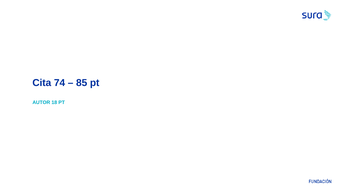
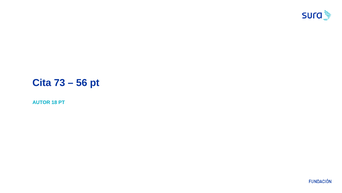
74: 74 -> 73
85: 85 -> 56
